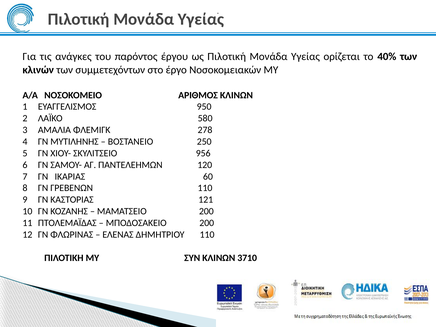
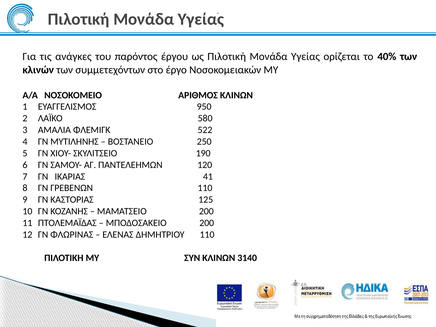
278: 278 -> 522
956: 956 -> 190
60: 60 -> 41
121: 121 -> 125
3710: 3710 -> 3140
